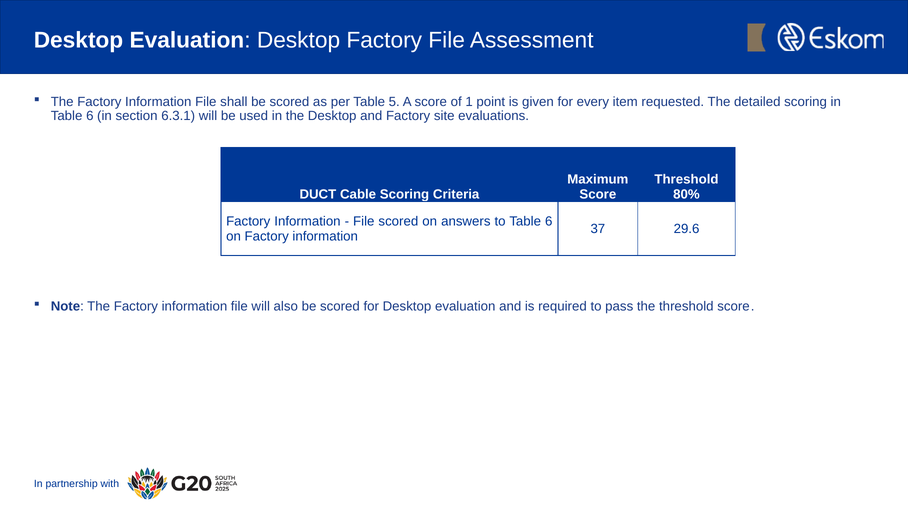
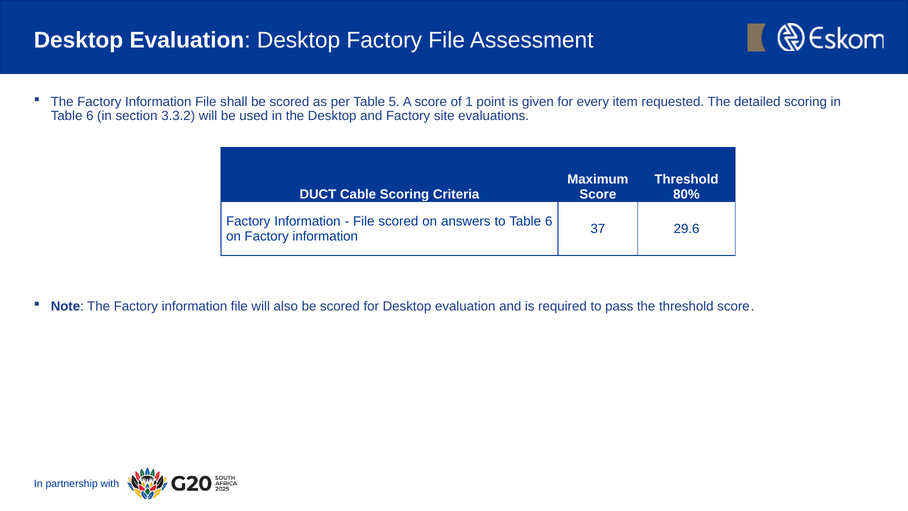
6.3.1: 6.3.1 -> 3.3.2
